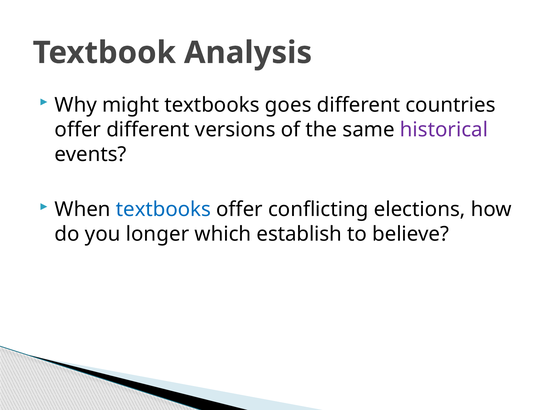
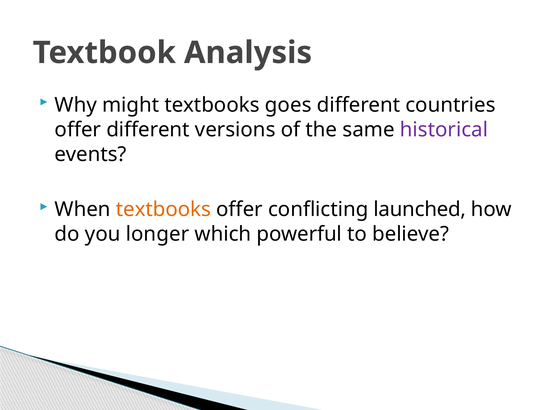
textbooks at (163, 210) colour: blue -> orange
elections: elections -> launched
establish: establish -> powerful
